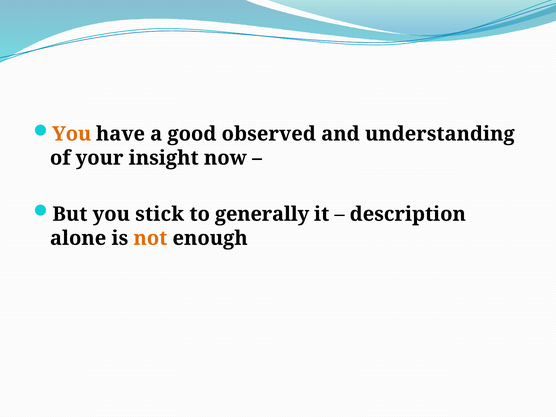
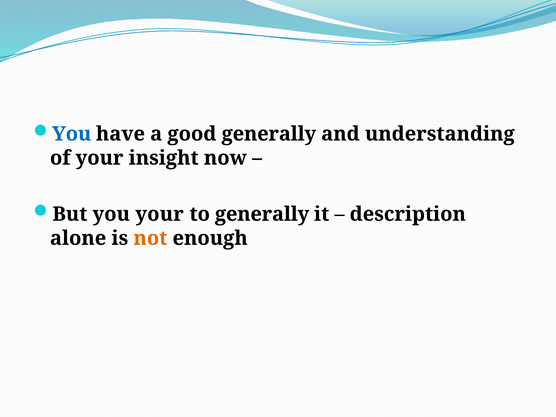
You at (72, 134) colour: orange -> blue
good observed: observed -> generally
you stick: stick -> your
